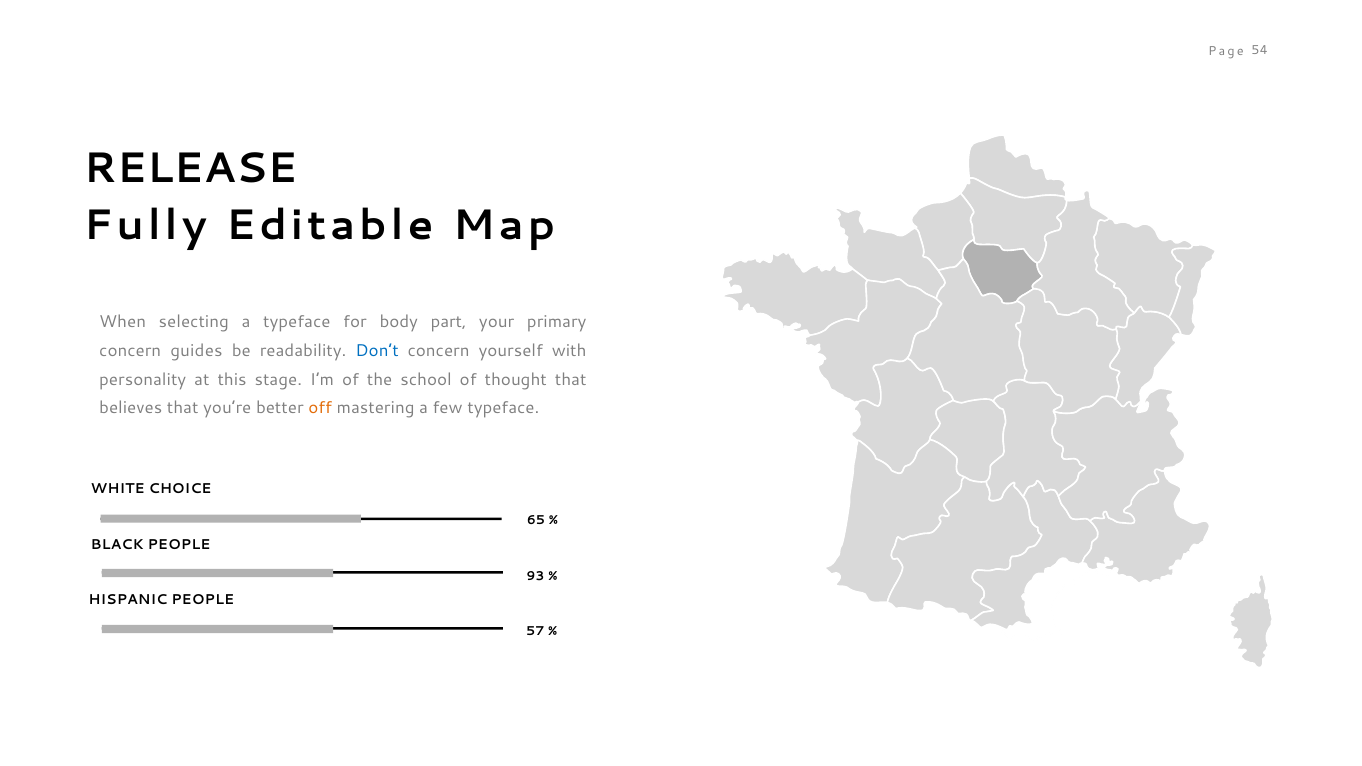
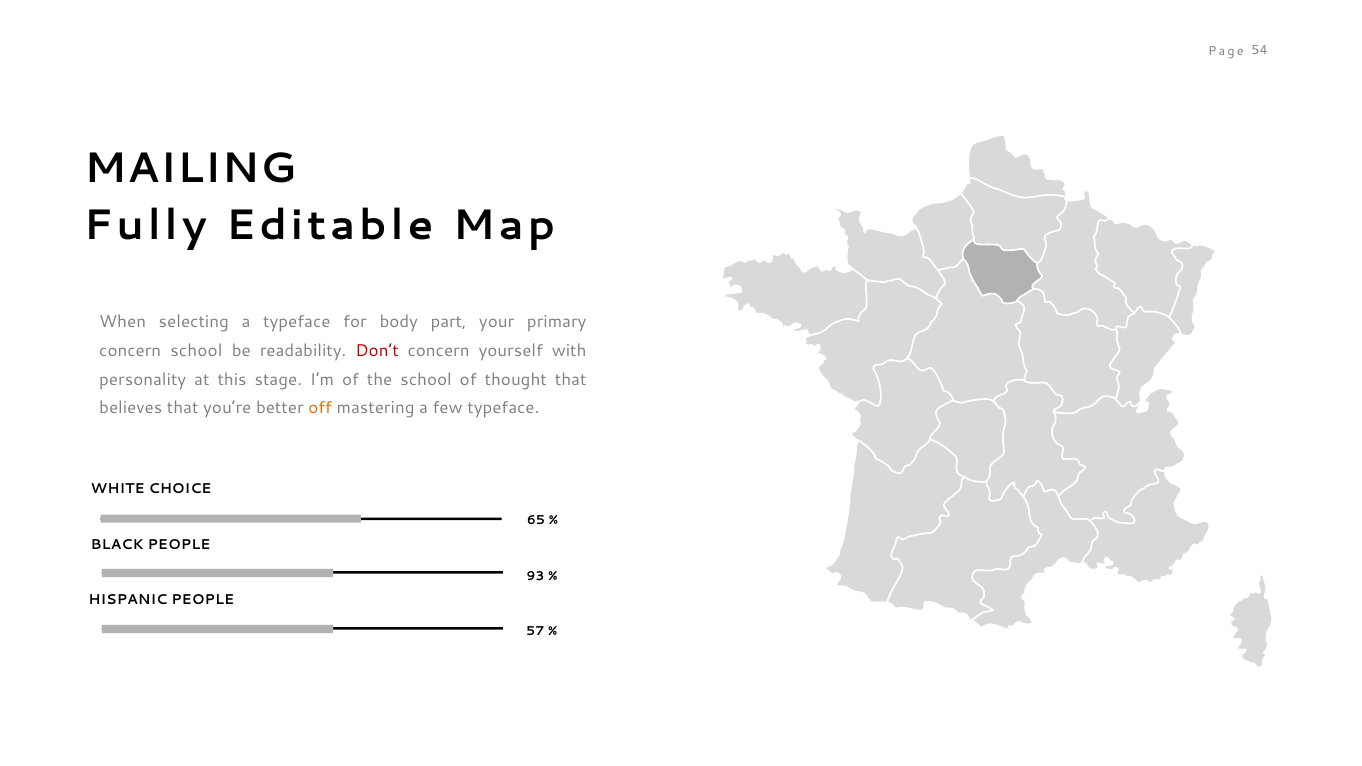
RELEASE: RELEASE -> MAILING
concern guides: guides -> school
Don’t colour: blue -> red
